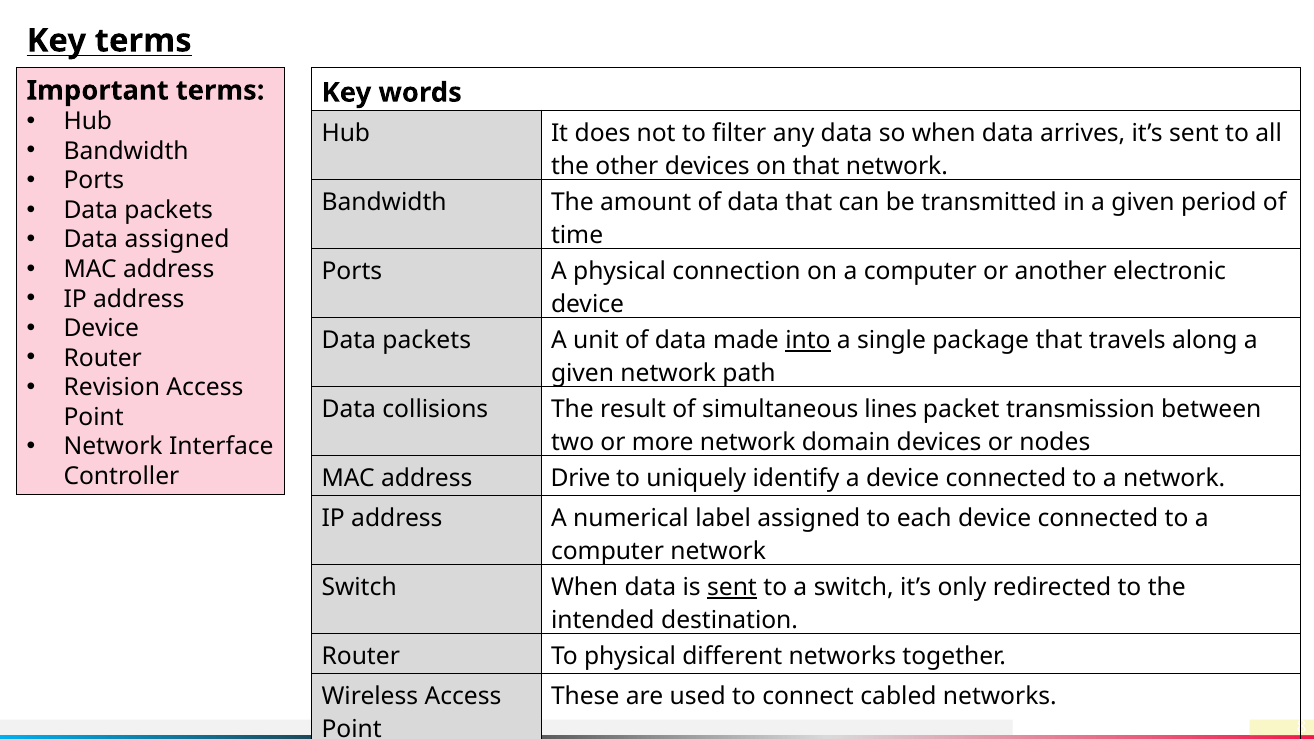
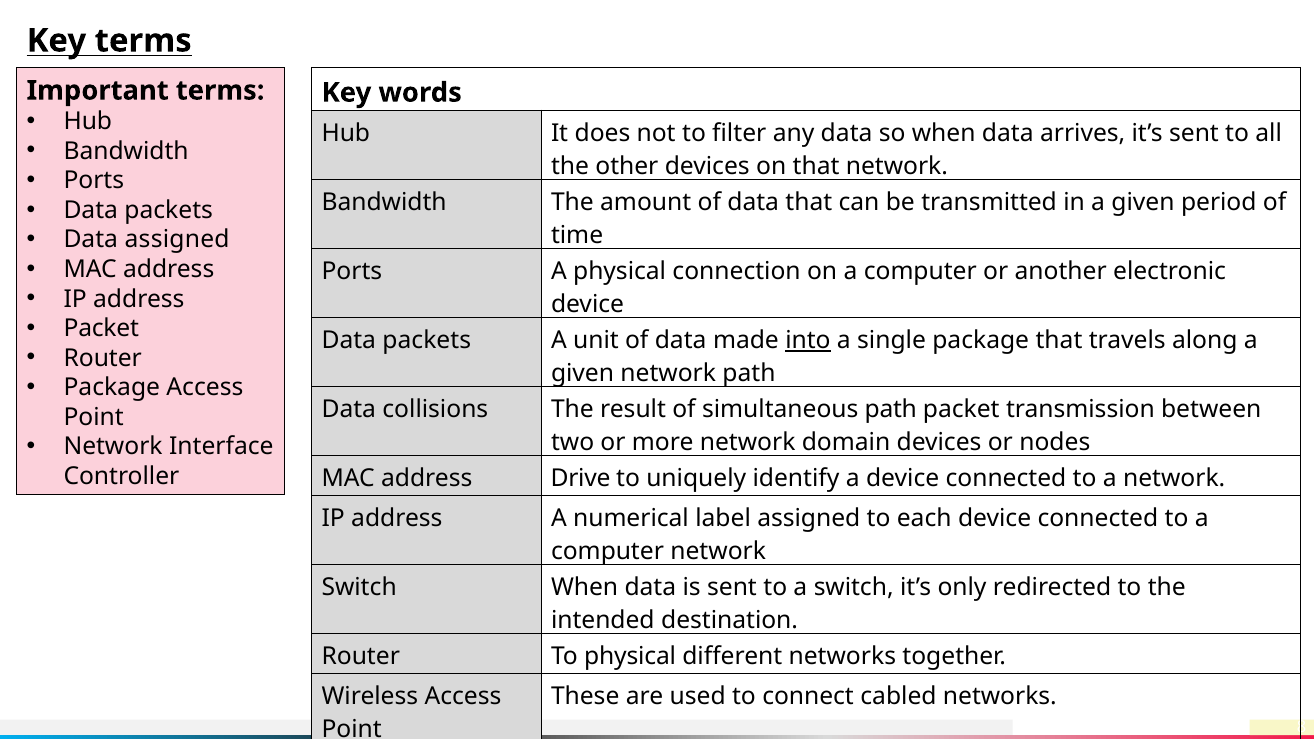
Device at (101, 329): Device -> Packet
Revision at (112, 388): Revision -> Package
simultaneous lines: lines -> path
sent at (732, 587) underline: present -> none
